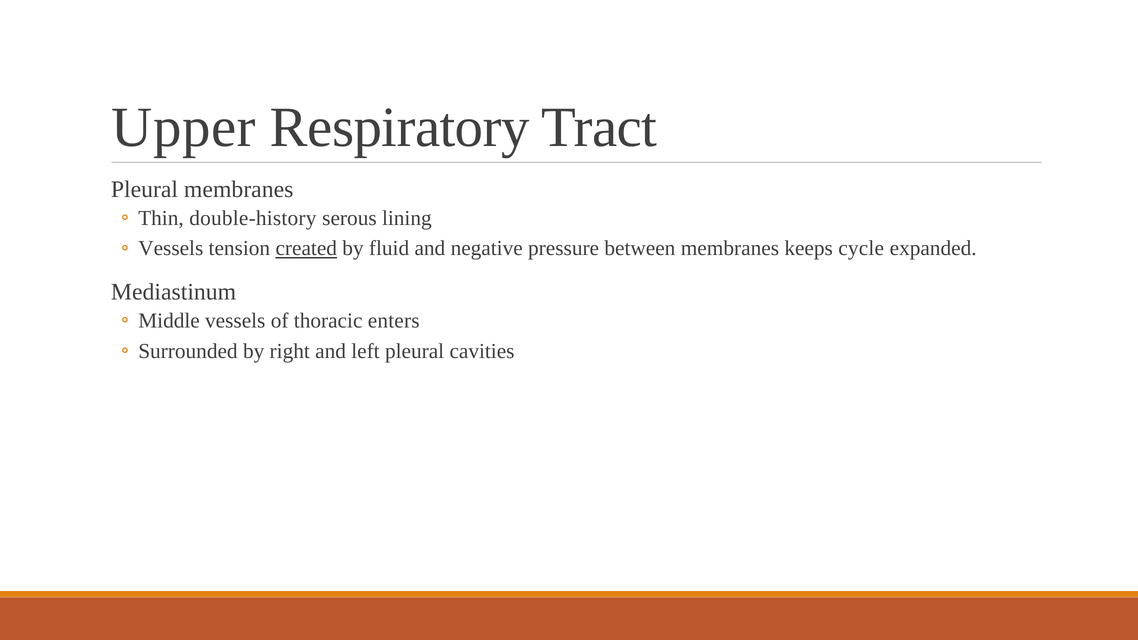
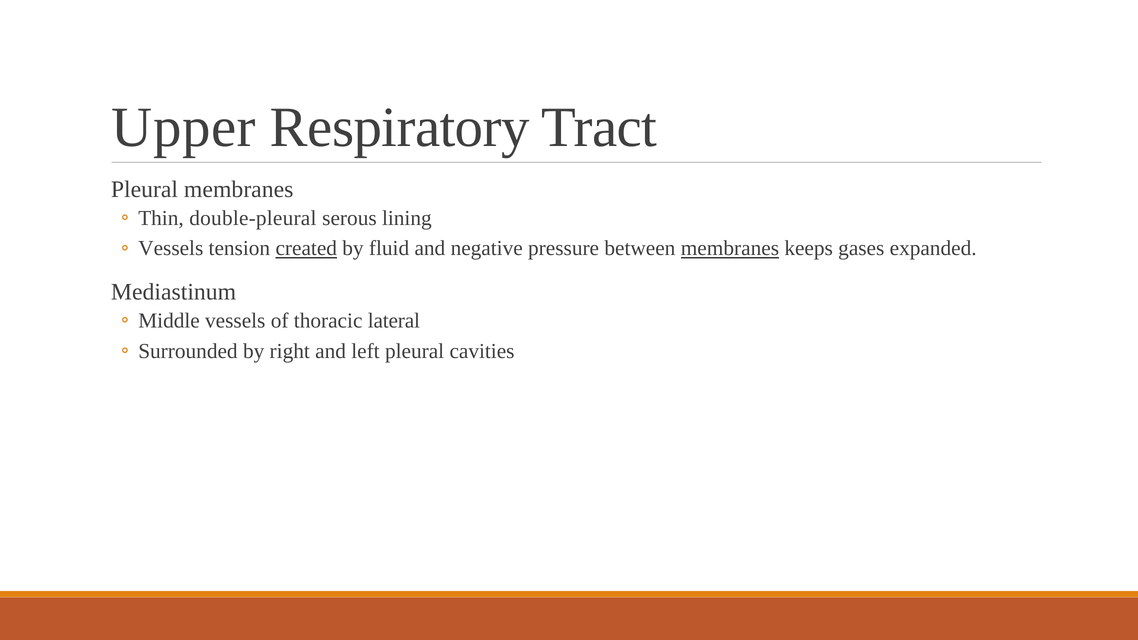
double-history: double-history -> double-pleural
membranes at (730, 249) underline: none -> present
cycle: cycle -> gases
enters: enters -> lateral
